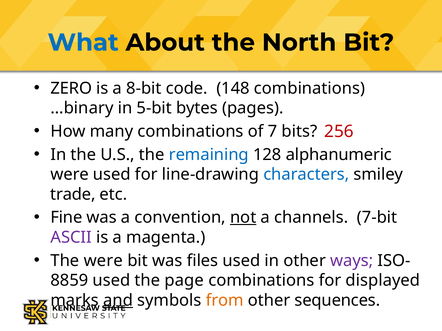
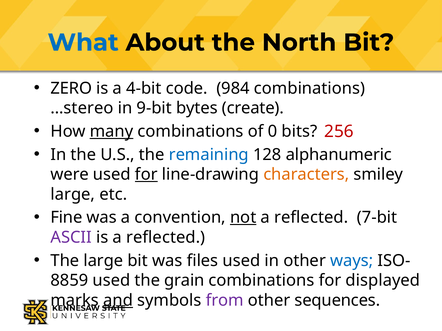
8-bit: 8-bit -> 4-bit
148: 148 -> 984
…binary: …binary -> …stereo
5-bit: 5-bit -> 9-bit
pages: pages -> create
many underline: none -> present
7: 7 -> 0
for at (146, 175) underline: none -> present
characters colour: blue -> orange
trade at (73, 195): trade -> large
channels at (311, 218): channels -> reflected
is a magenta: magenta -> reflected
The were: were -> large
ways colour: purple -> blue
page: page -> grain
from colour: orange -> purple
